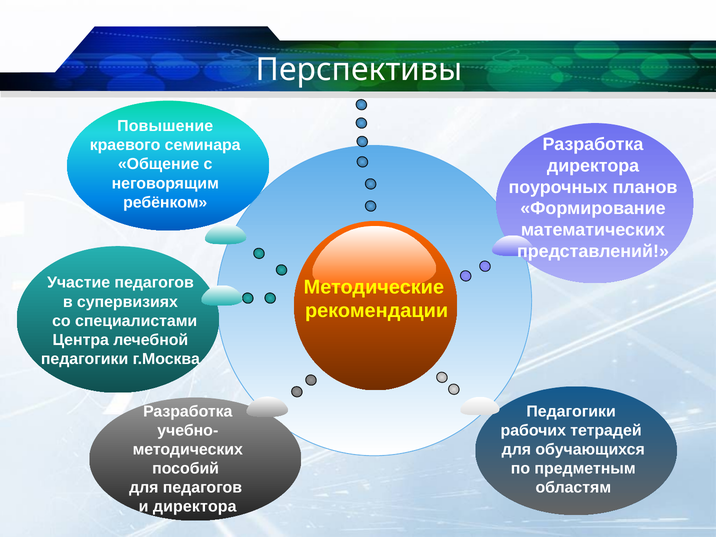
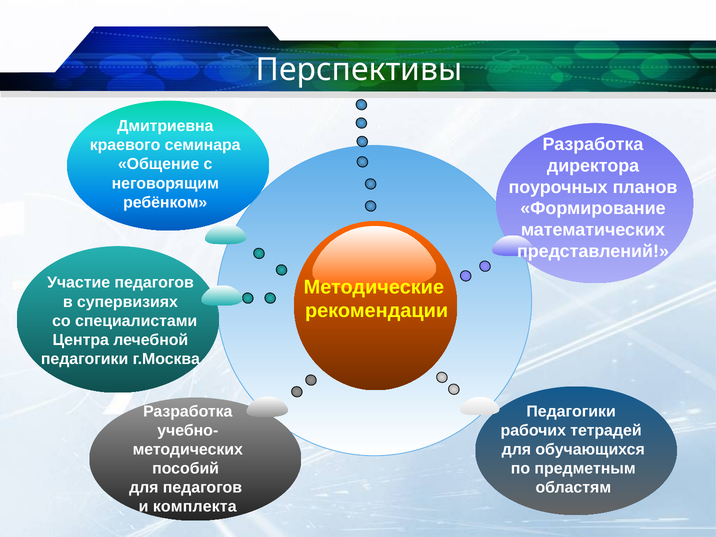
Повышение: Повышение -> Дмитриевна
и директора: директора -> комплекта
